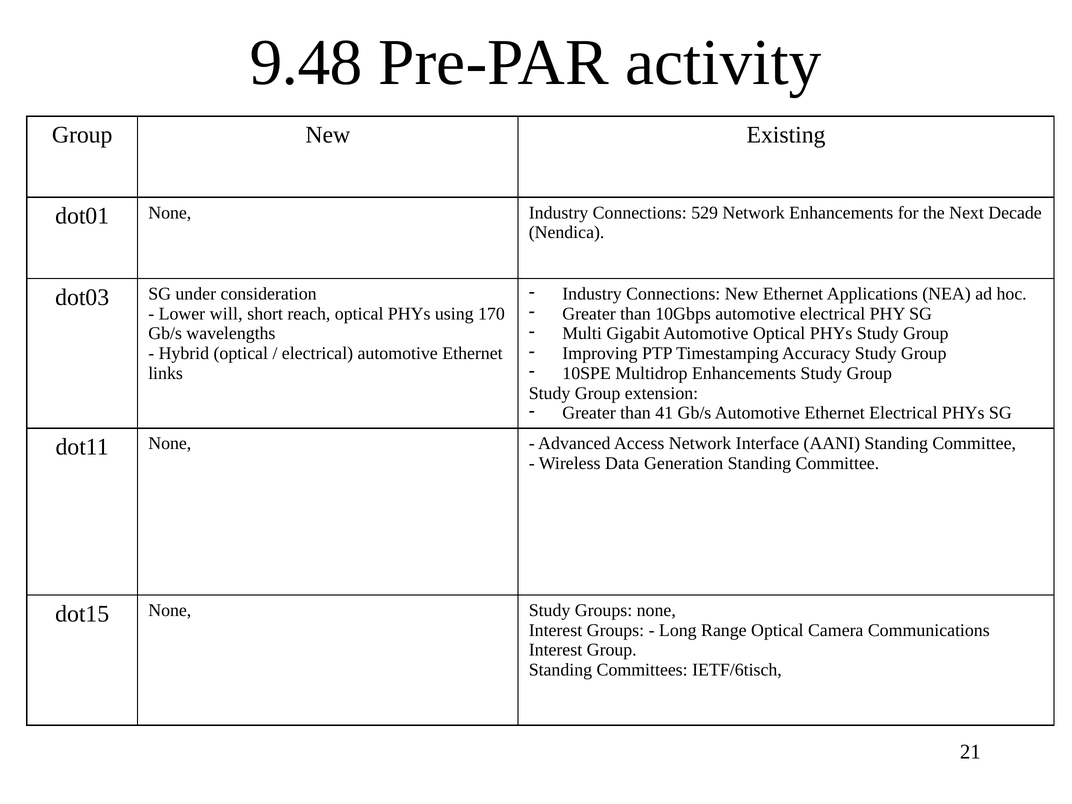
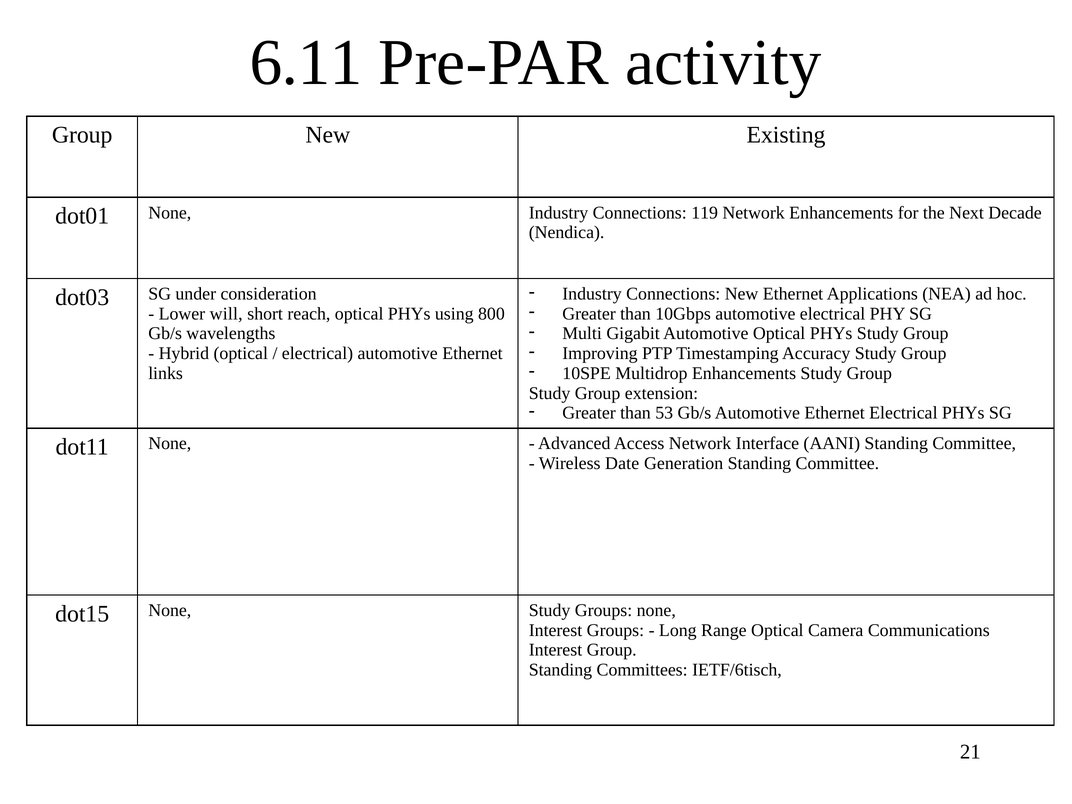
9.48: 9.48 -> 6.11
529: 529 -> 119
170: 170 -> 800
41: 41 -> 53
Data: Data -> Date
